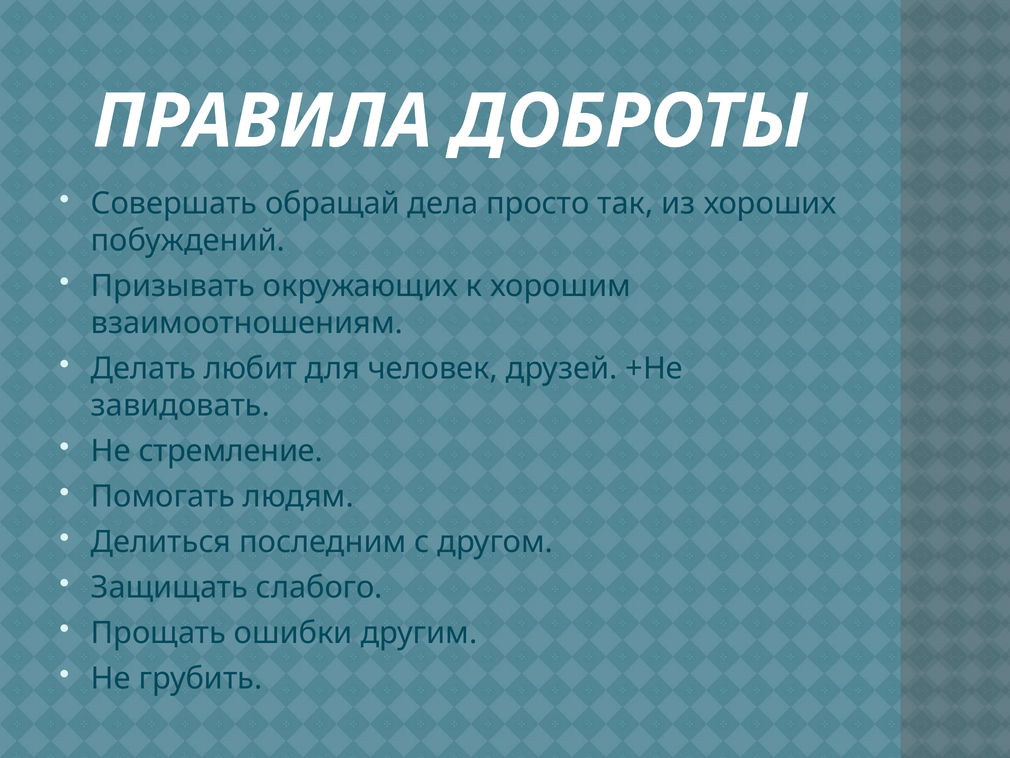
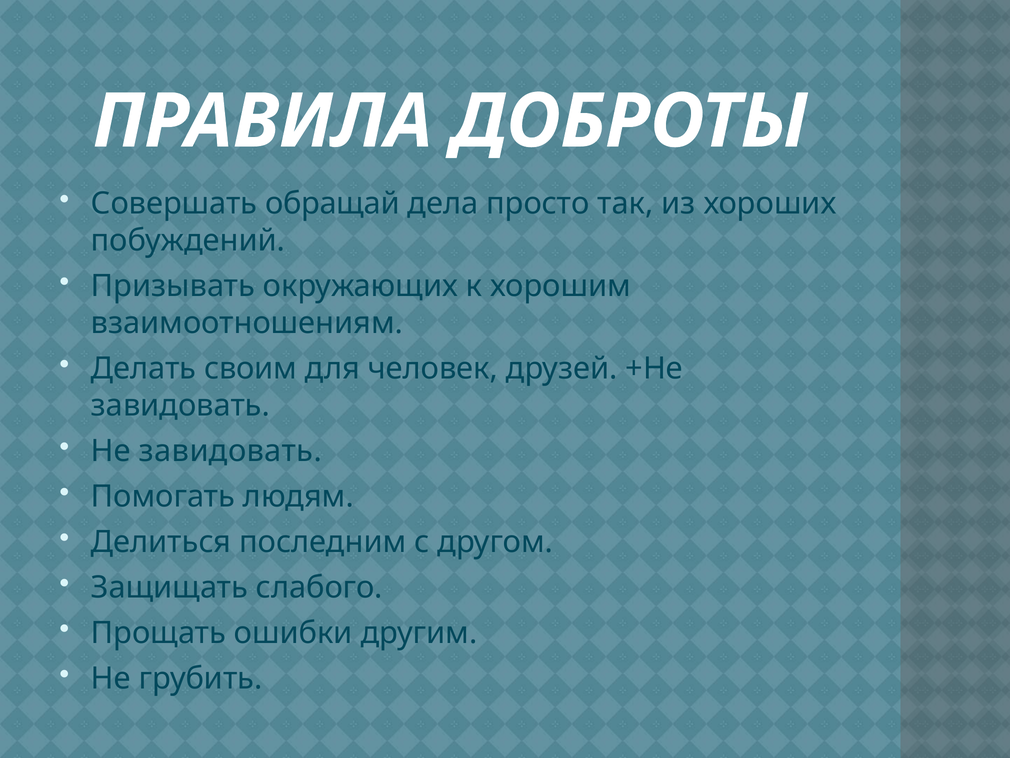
любит: любит -> своим
Не стремление: стремление -> завидовать
